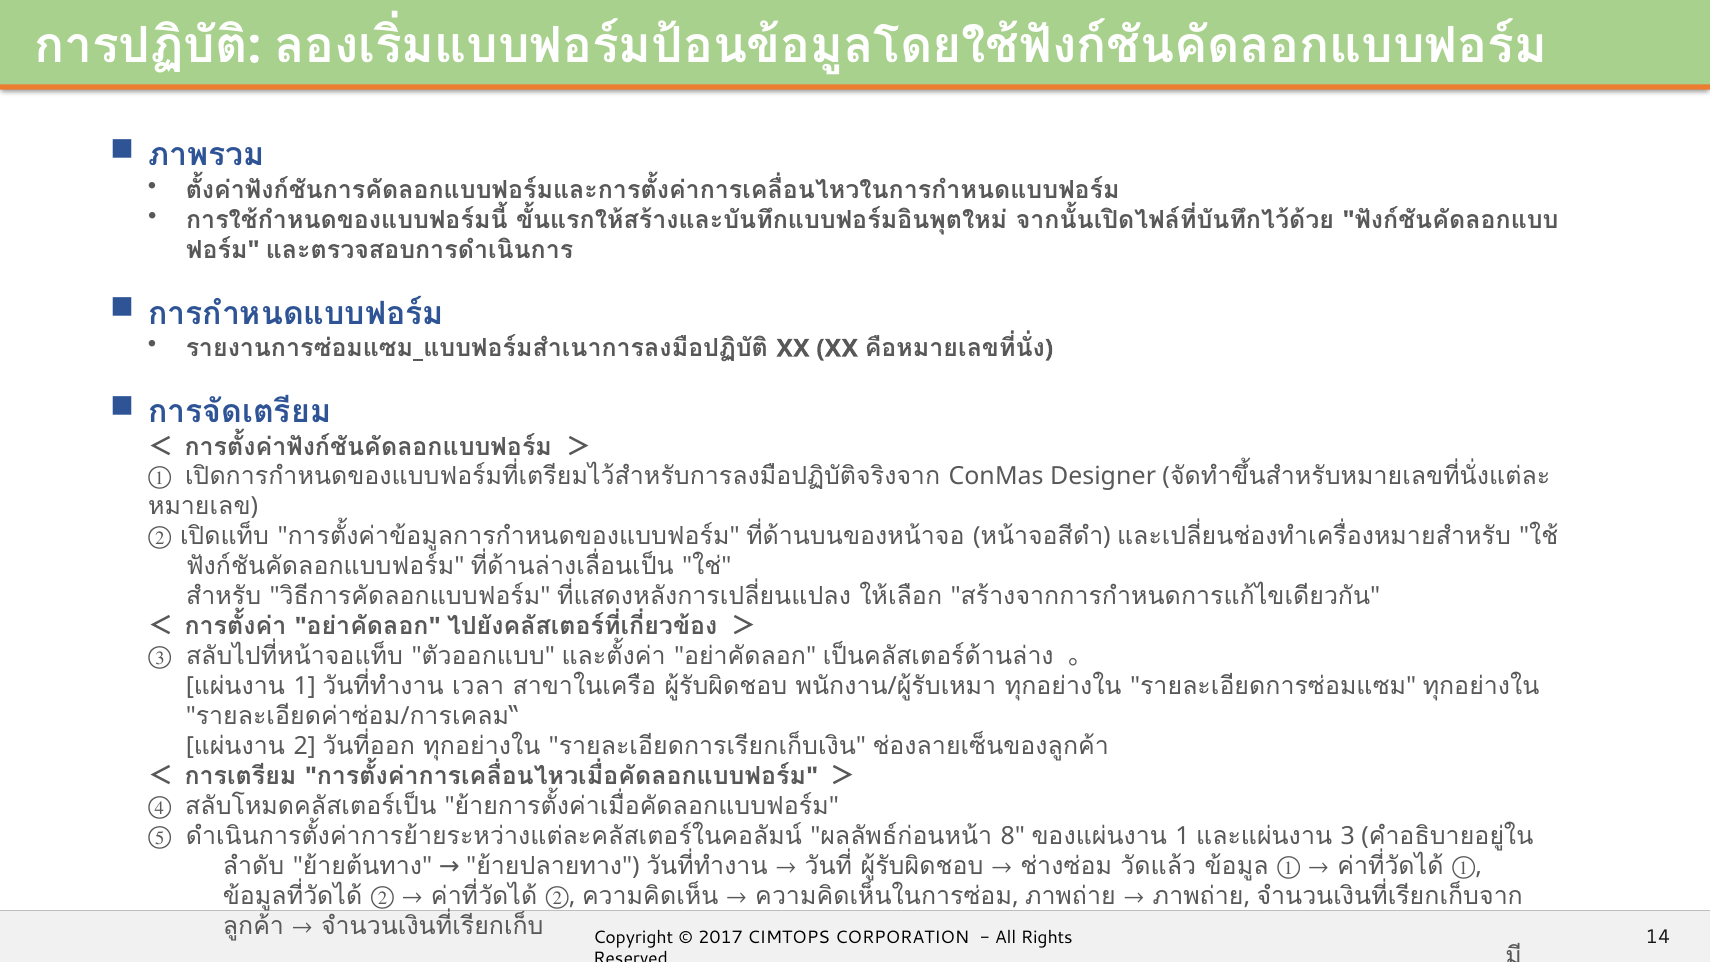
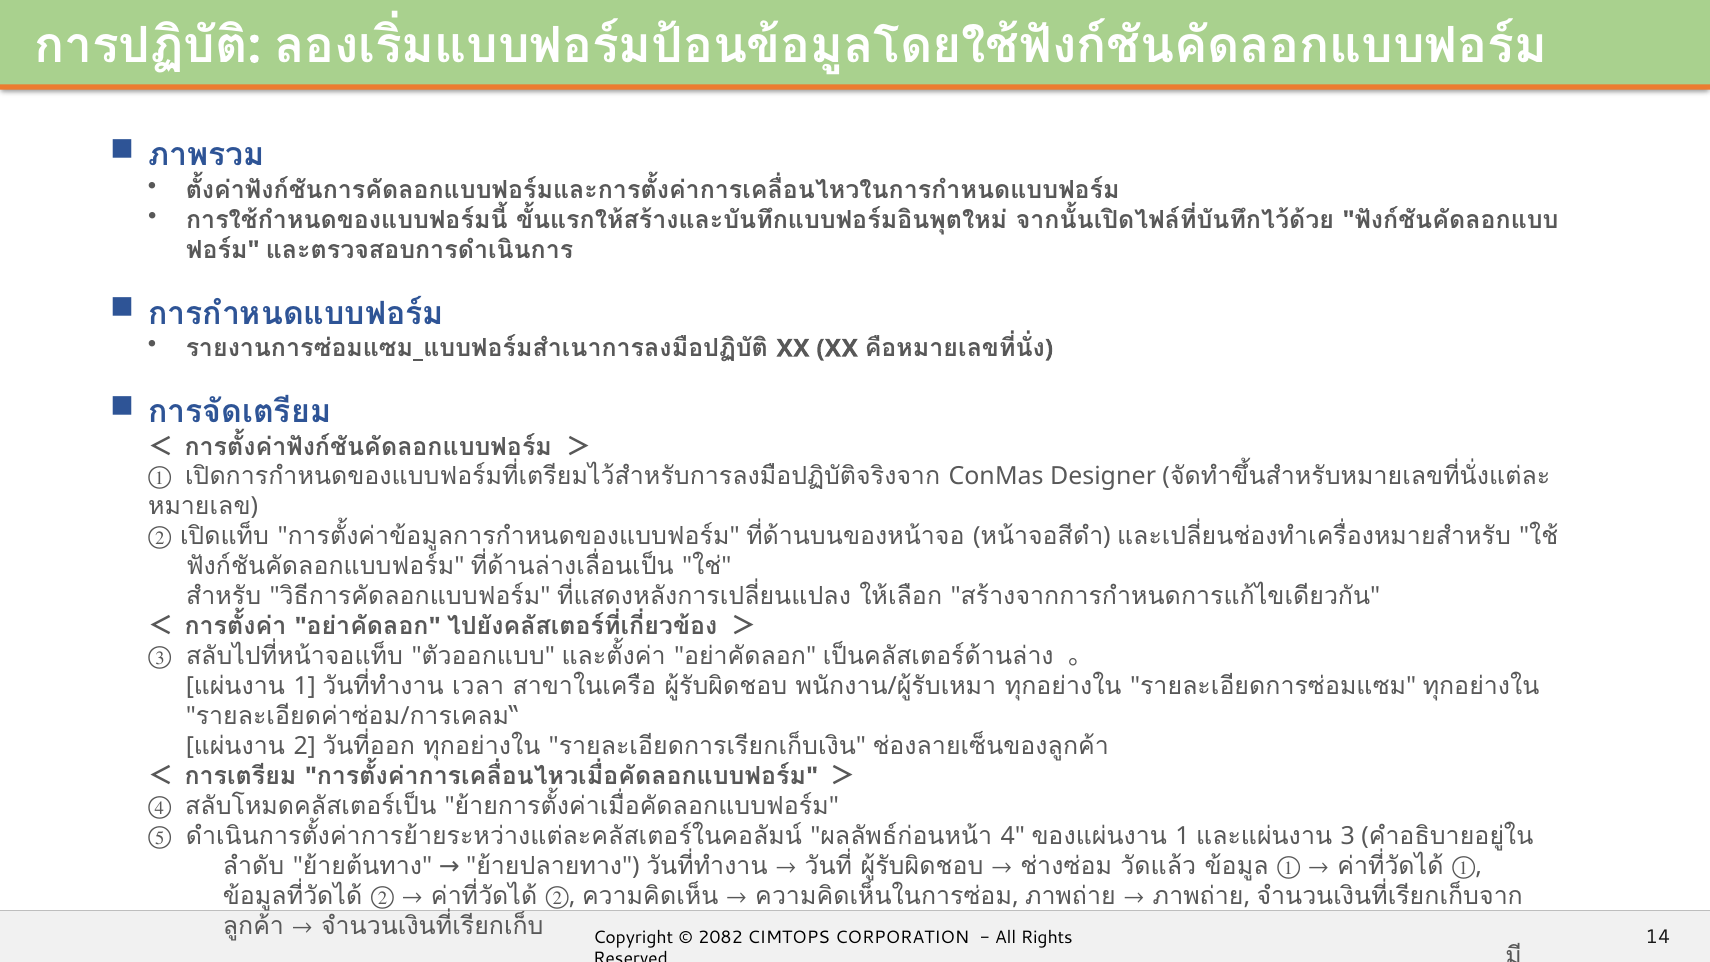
8: 8 -> 4
2017: 2017 -> 2082
